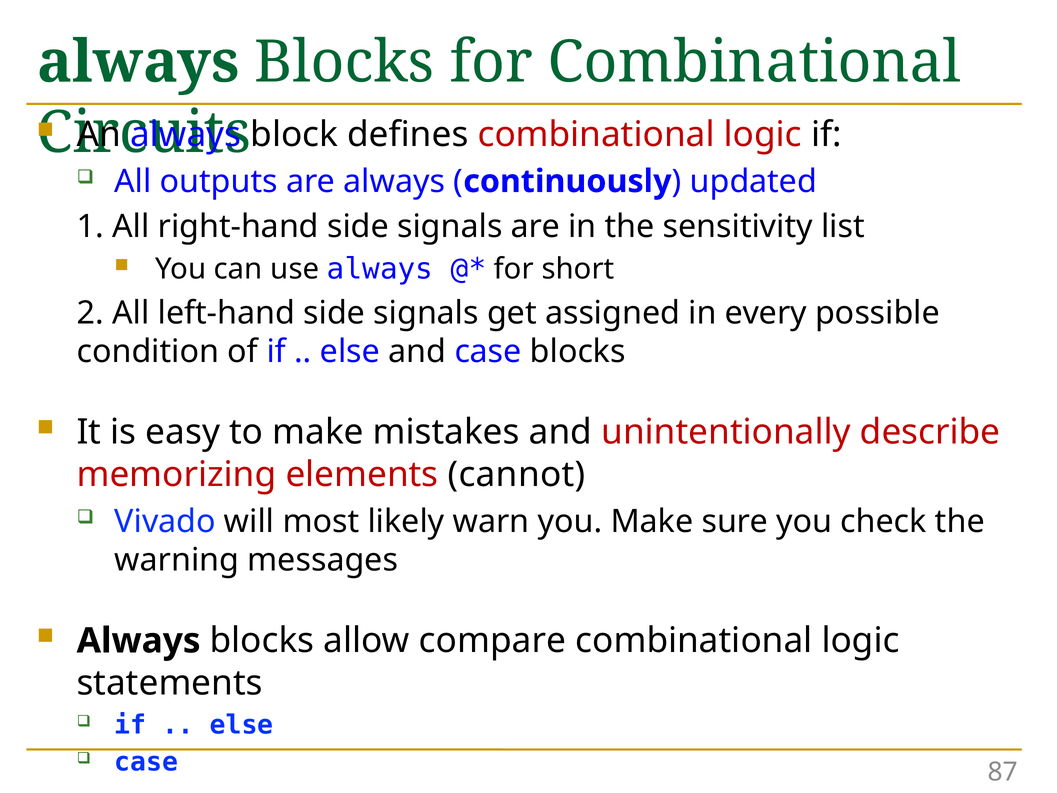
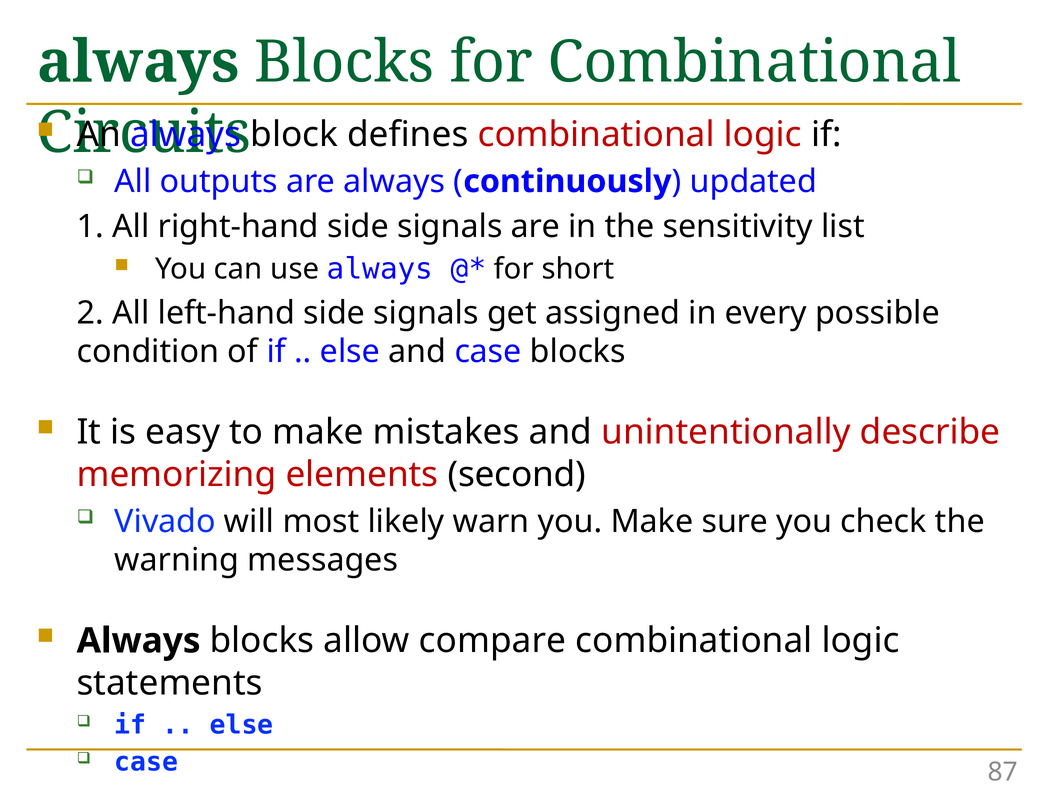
cannot: cannot -> second
